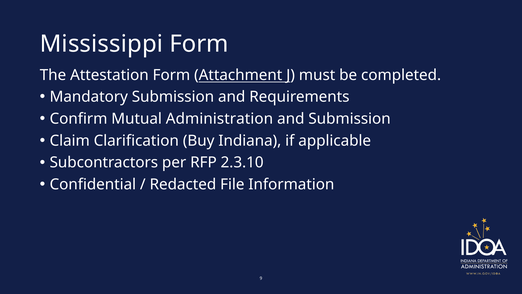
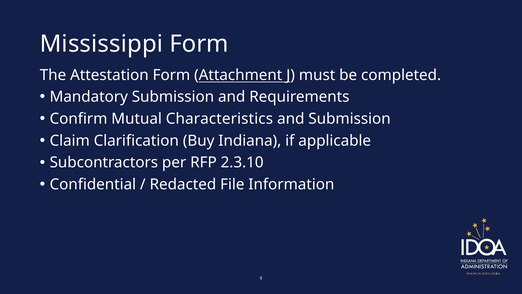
Administration: Administration -> Characteristics
